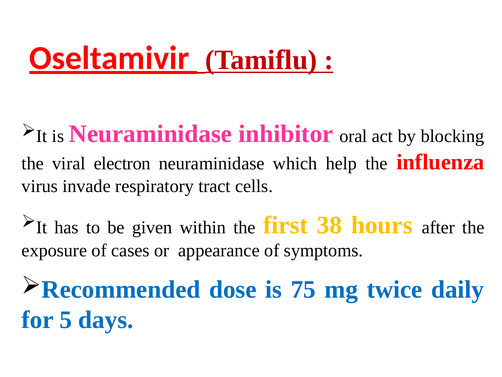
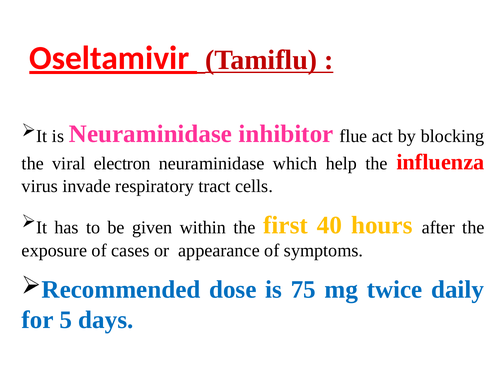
oral: oral -> flue
38: 38 -> 40
